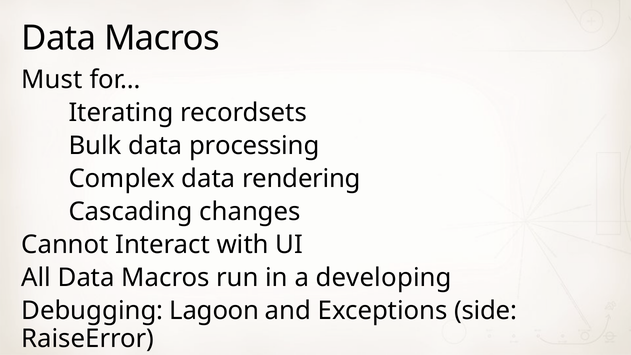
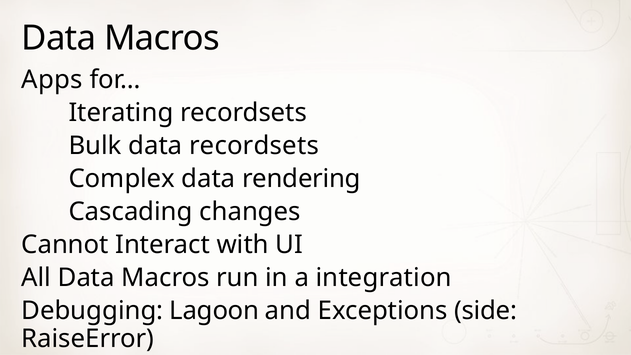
Must: Must -> Apps
data processing: processing -> recordsets
developing: developing -> integration
